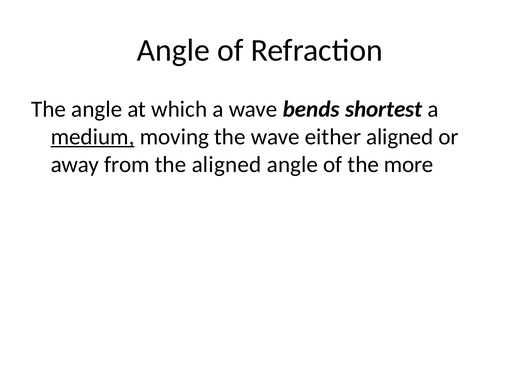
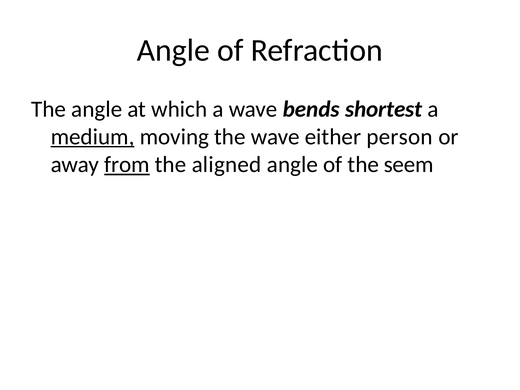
either aligned: aligned -> person
from underline: none -> present
more: more -> seem
